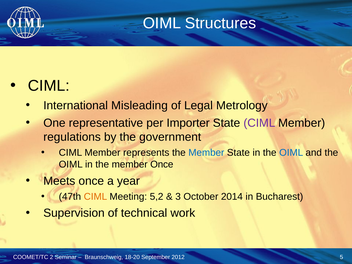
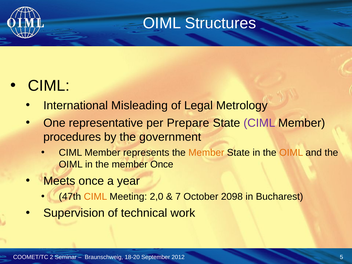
Importer: Importer -> Prepare
regulations: regulations -> procedures
Member at (206, 153) colour: blue -> orange
OIML at (291, 153) colour: blue -> orange
5,2: 5,2 -> 2,0
3: 3 -> 7
2014: 2014 -> 2098
